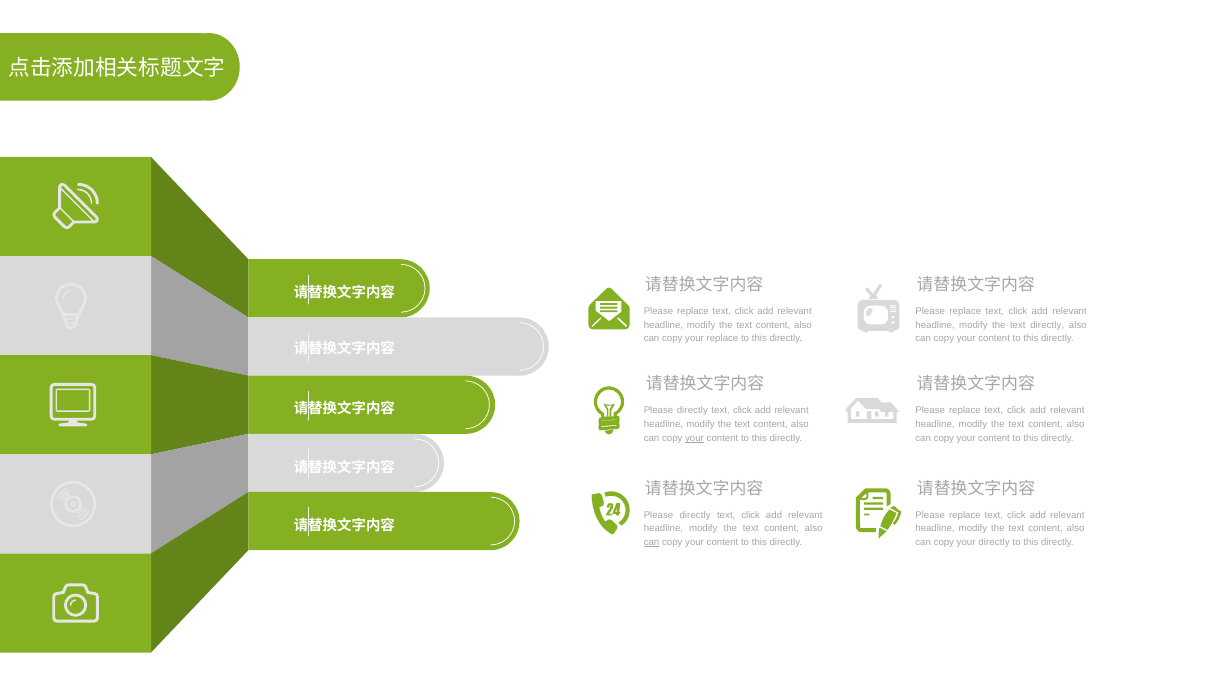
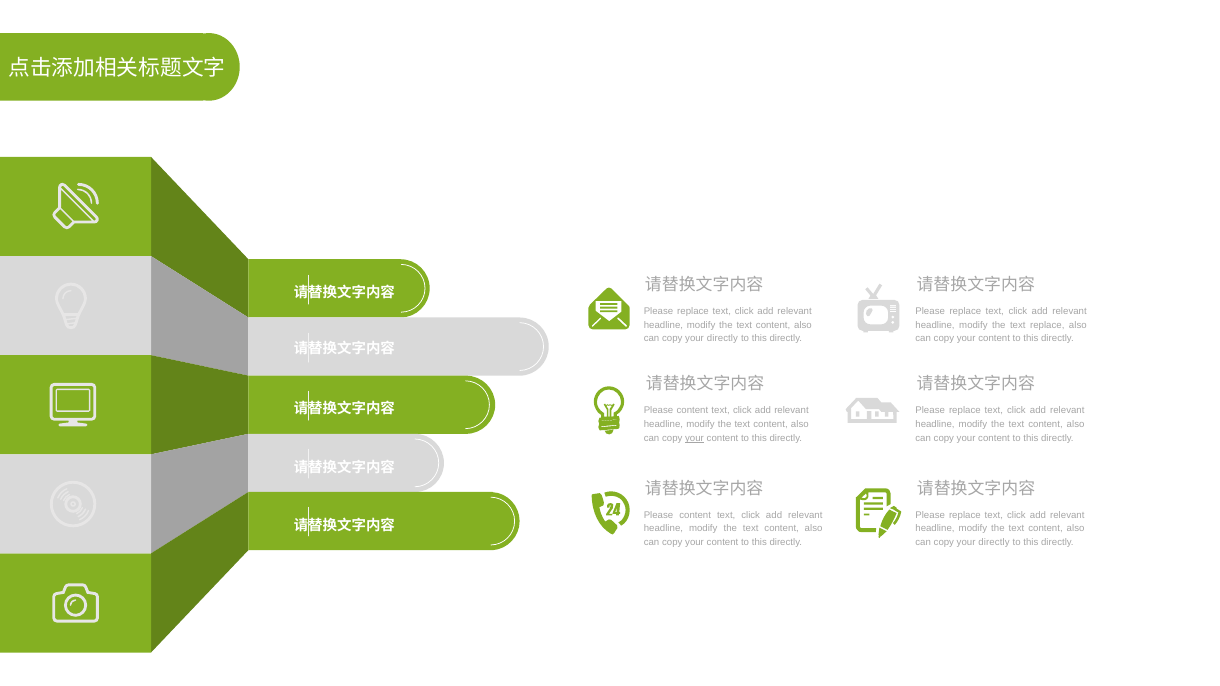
text directly: directly -> replace
replace at (722, 339): replace -> directly
directly at (692, 411): directly -> content
directly at (695, 515): directly -> content
can at (652, 543) underline: present -> none
